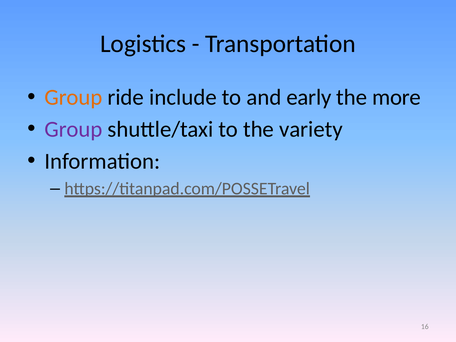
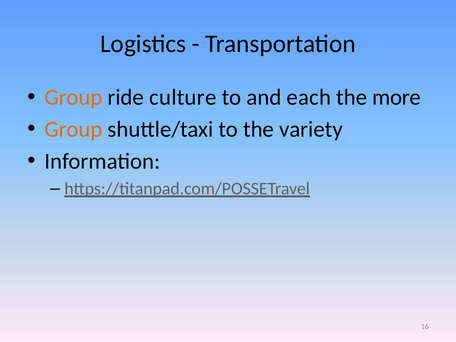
include: include -> culture
early: early -> each
Group at (73, 129) colour: purple -> orange
